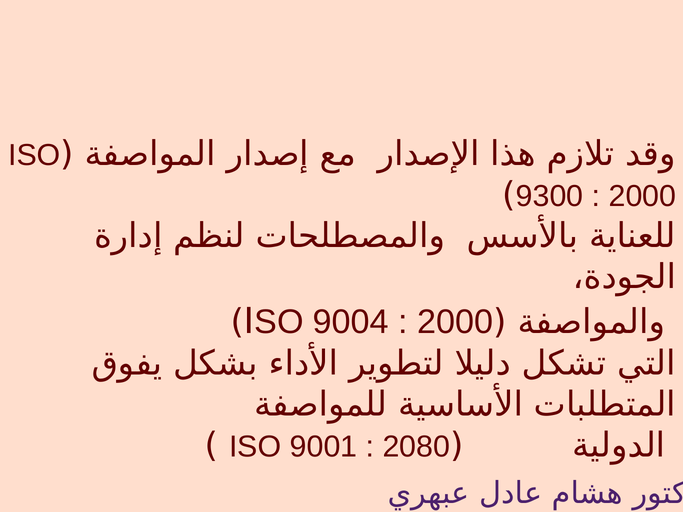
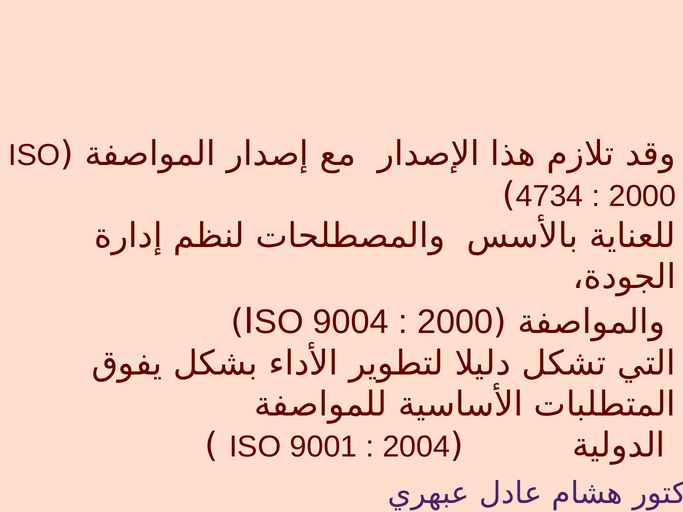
9300: 9300 -> 4734
2080: 2080 -> 2004
